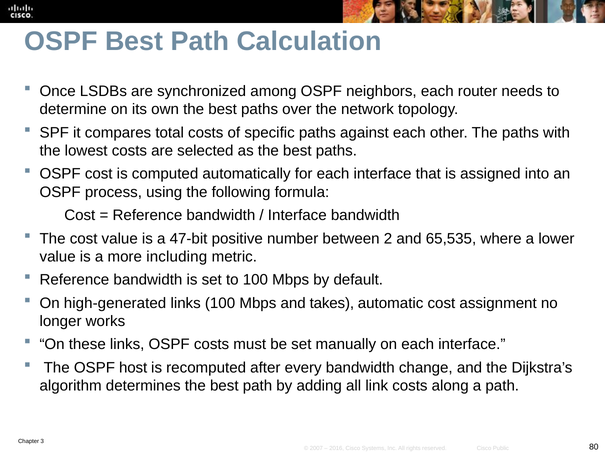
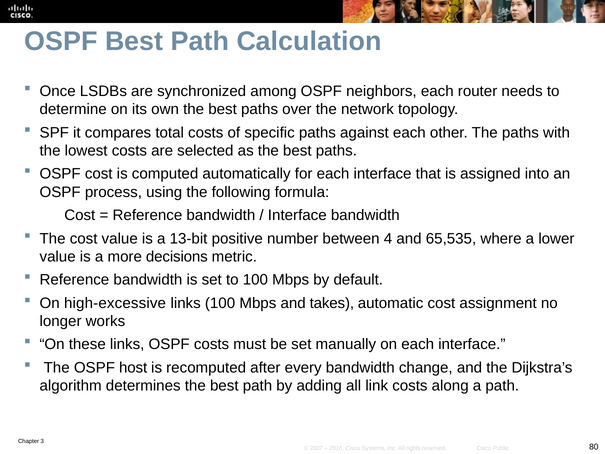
47-bit: 47-bit -> 13-bit
2: 2 -> 4
including: including -> decisions
high-generated: high-generated -> high-excessive
